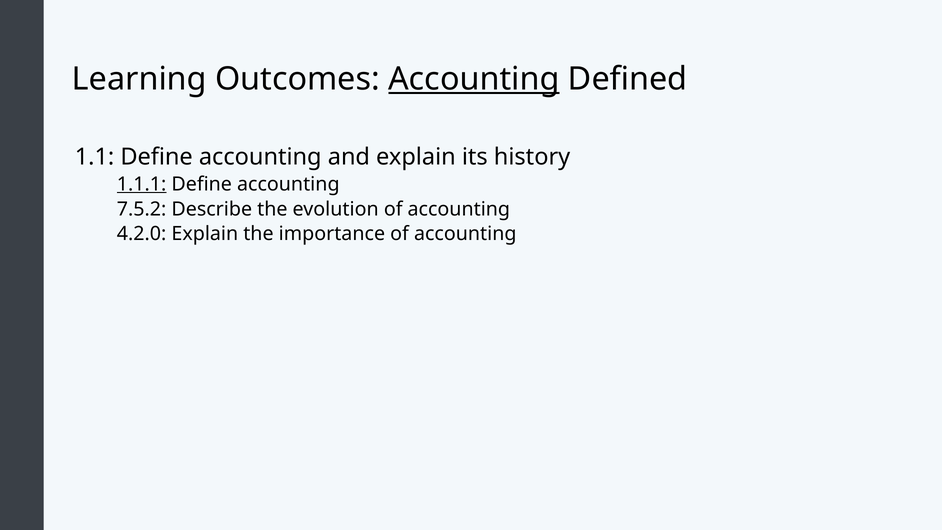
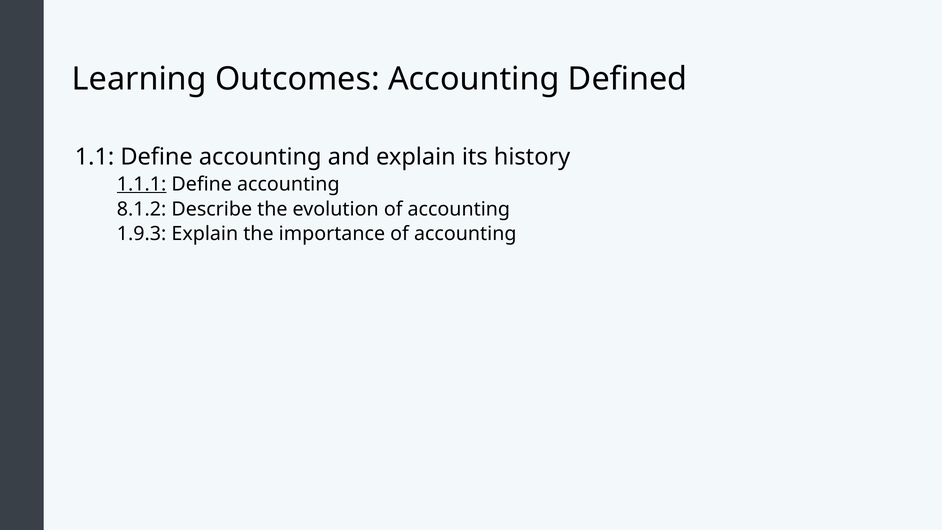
Accounting at (474, 79) underline: present -> none
7.5.2: 7.5.2 -> 8.1.2
4.2.0: 4.2.0 -> 1.9.3
